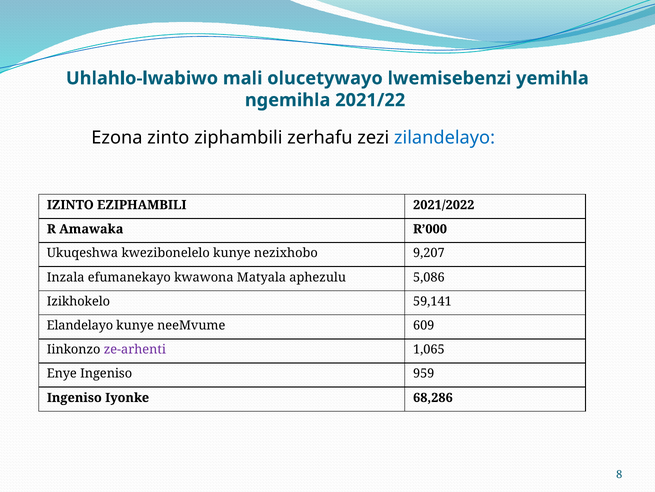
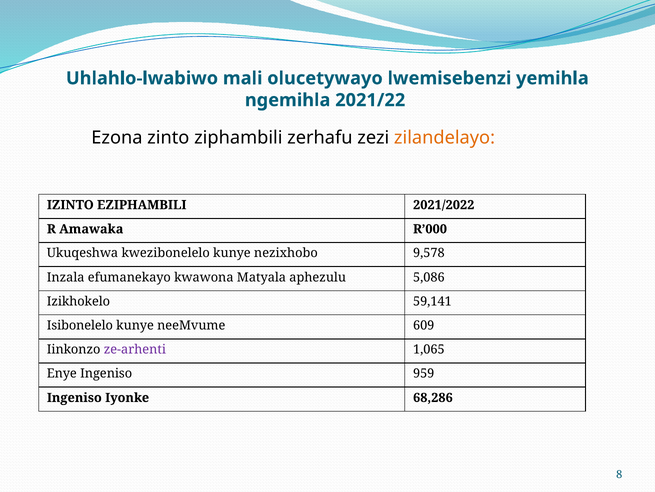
zilandelayo colour: blue -> orange
9,207: 9,207 -> 9,578
Elandelayo: Elandelayo -> Isibonelelo
